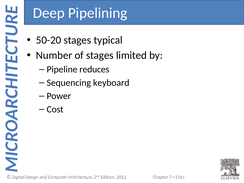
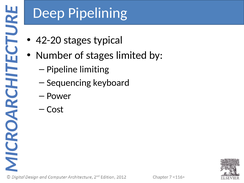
50-20: 50-20 -> 42-20
reduces: reduces -> limiting
